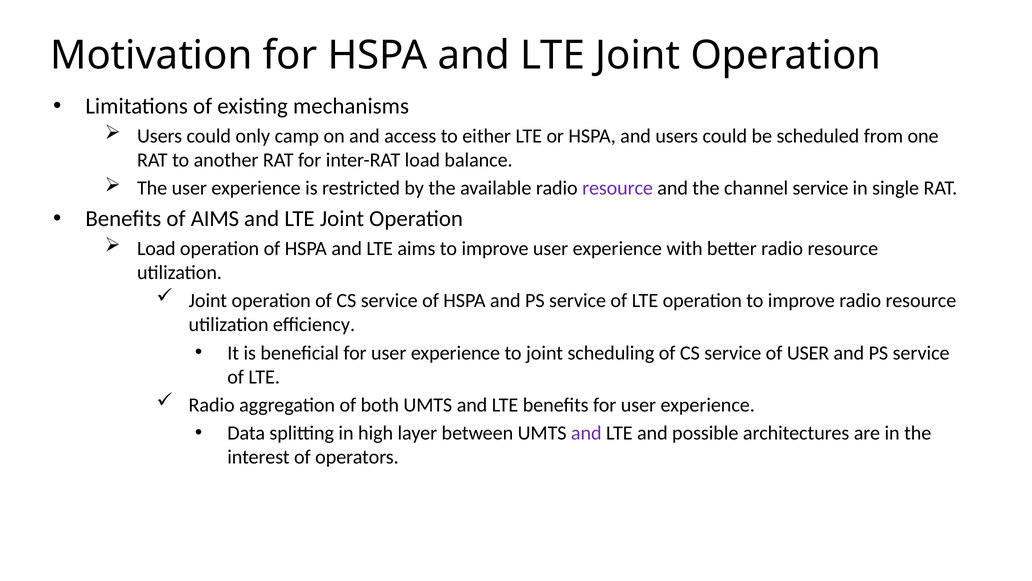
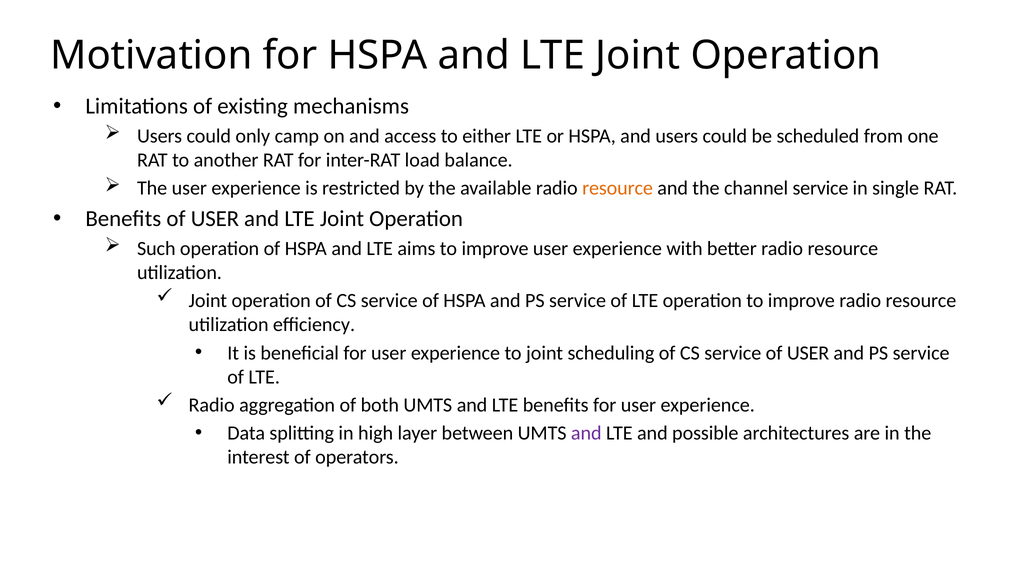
resource at (618, 188) colour: purple -> orange
Benefits of AIMS: AIMS -> USER
Load at (156, 248): Load -> Such
